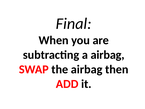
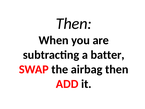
Final at (74, 24): Final -> Then
a airbag: airbag -> batter
